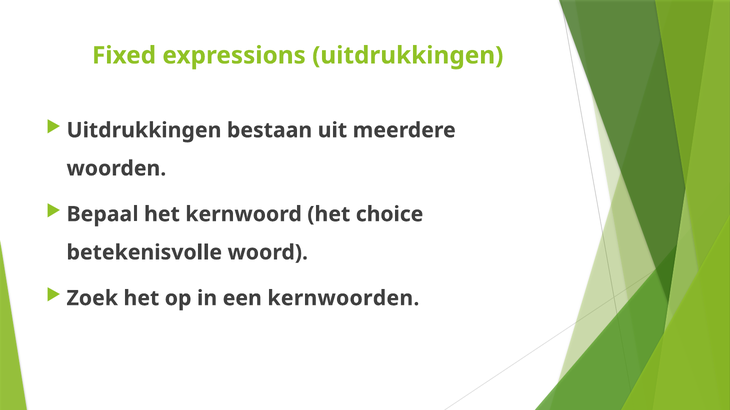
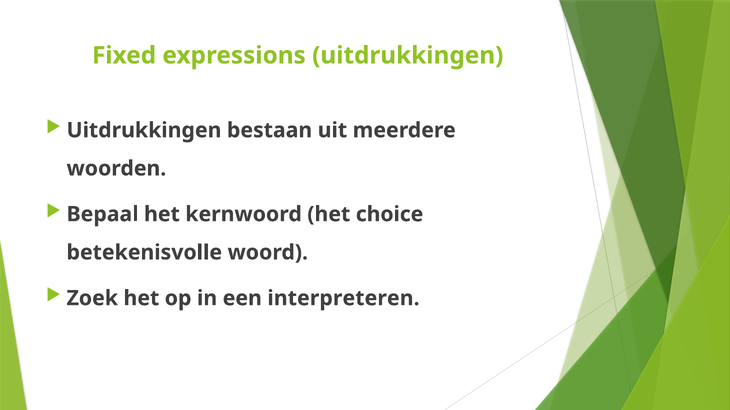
kernwoorden: kernwoorden -> interpreteren
